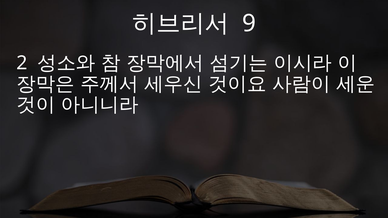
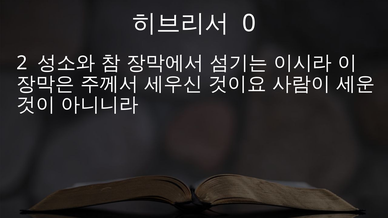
9: 9 -> 0
